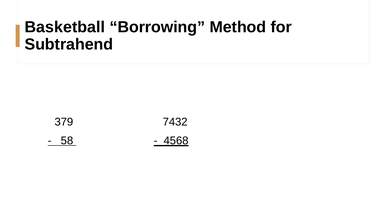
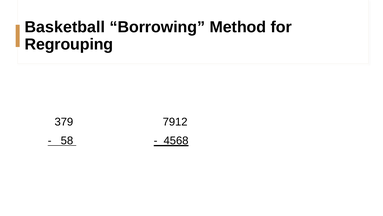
Subtrahend: Subtrahend -> Regrouping
7432: 7432 -> 7912
